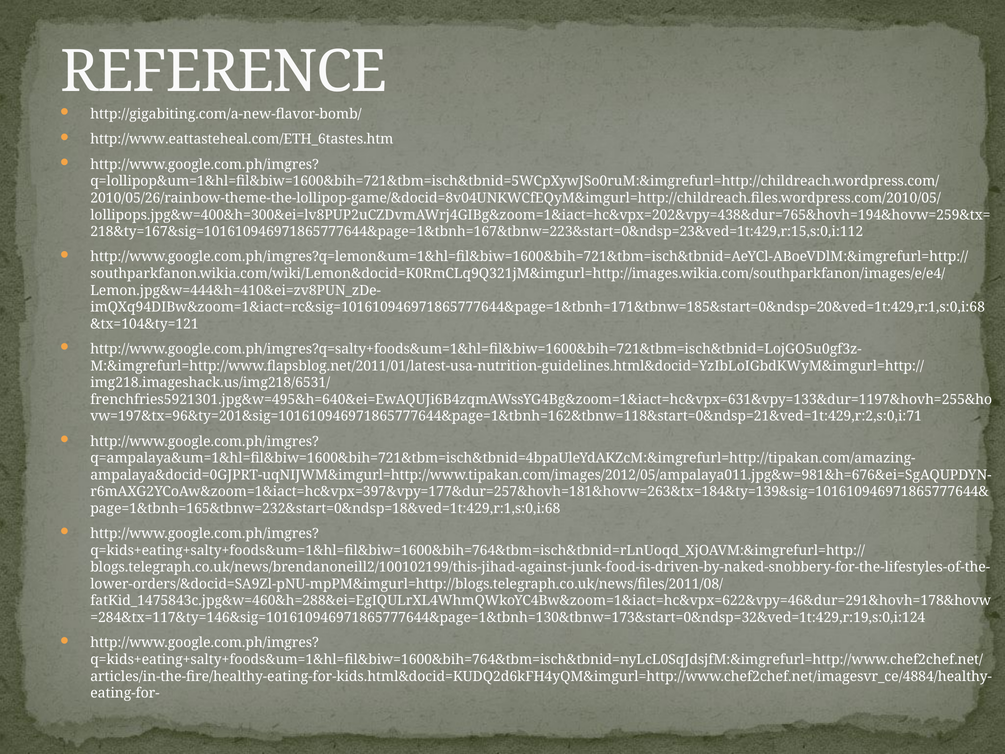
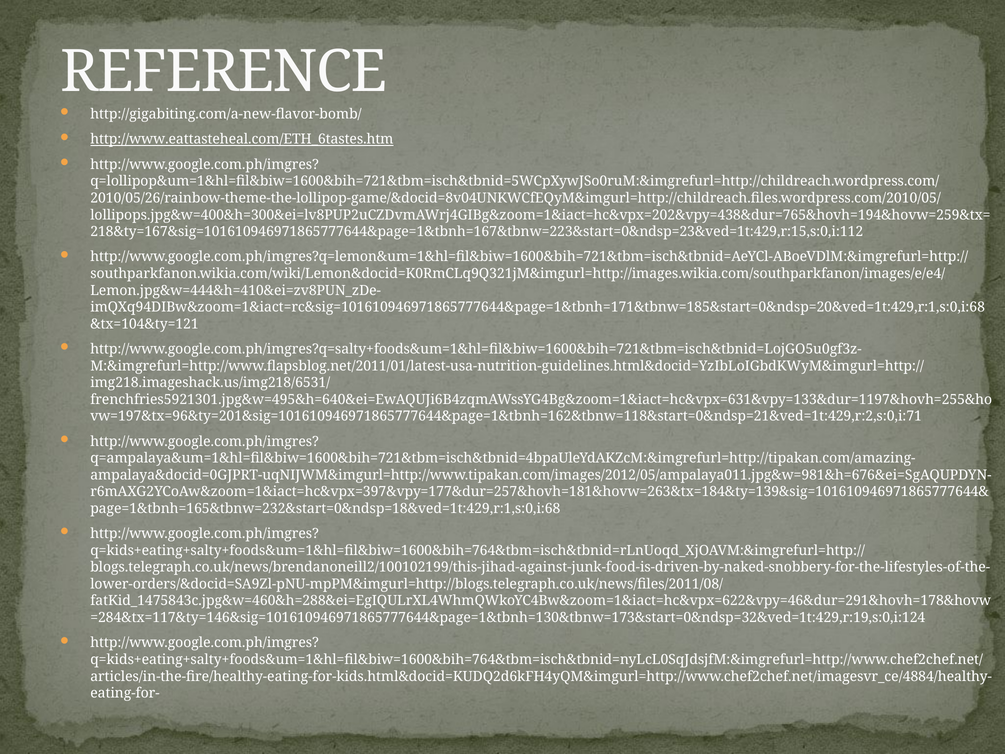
http://www.eattasteheal.com/ETH_6tastes.htm underline: none -> present
